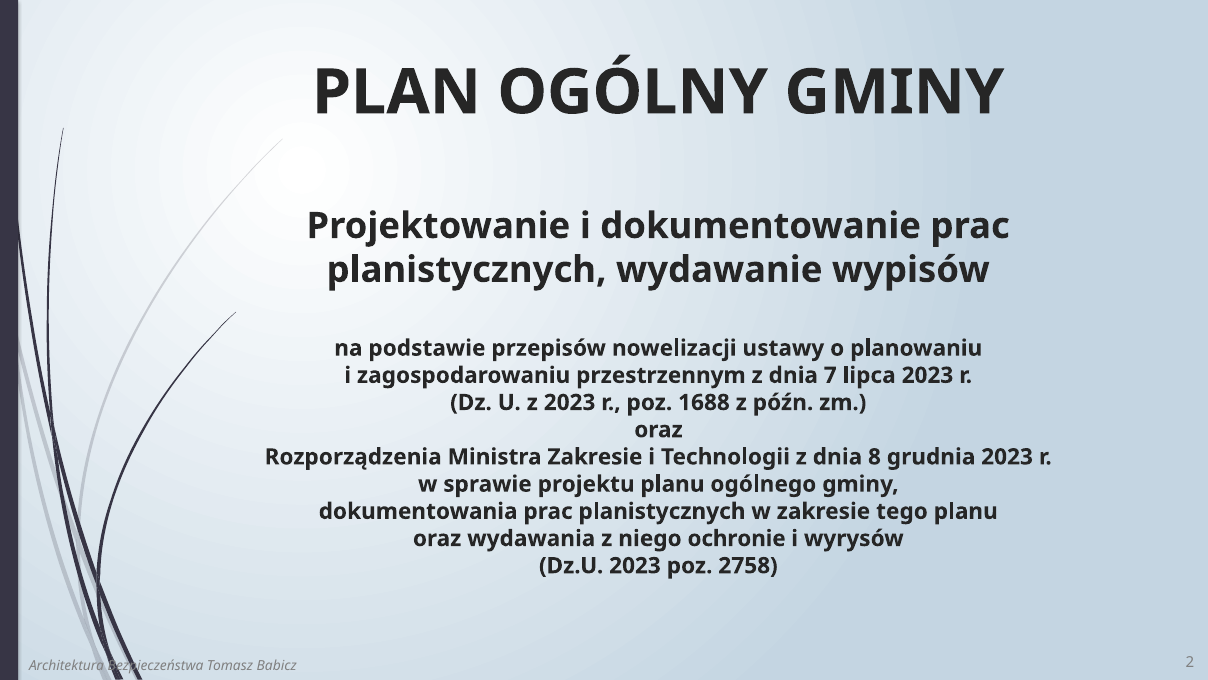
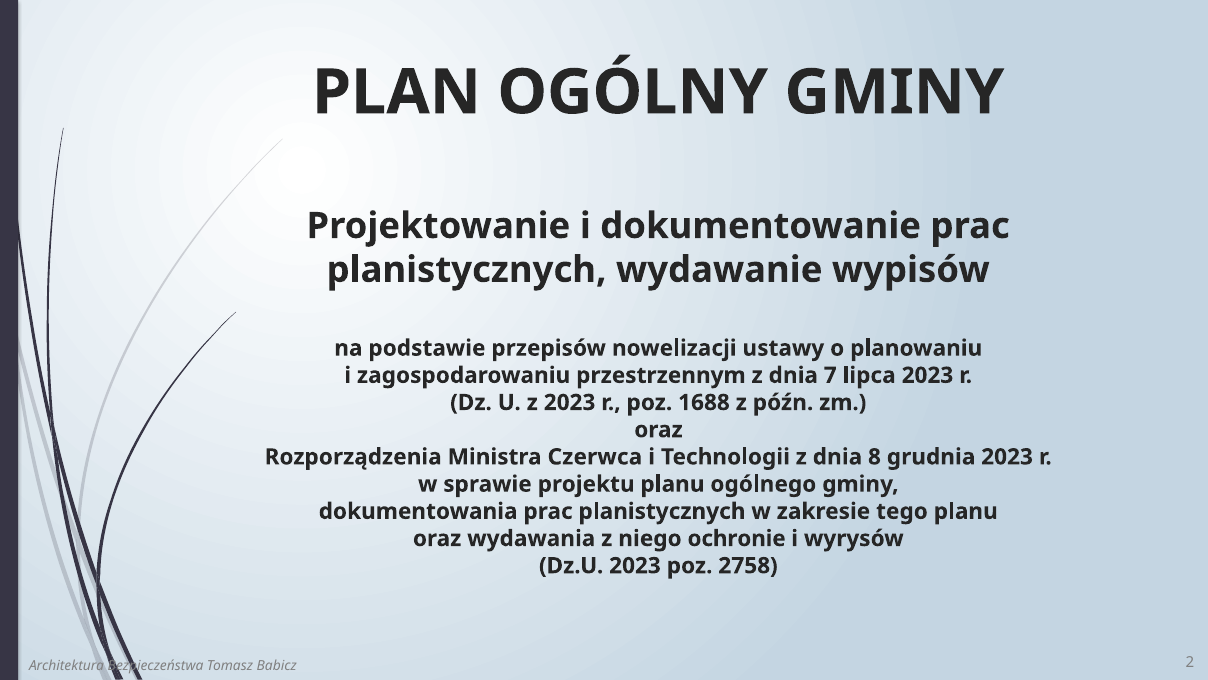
Ministra Zakresie: Zakresie -> Czerwca
